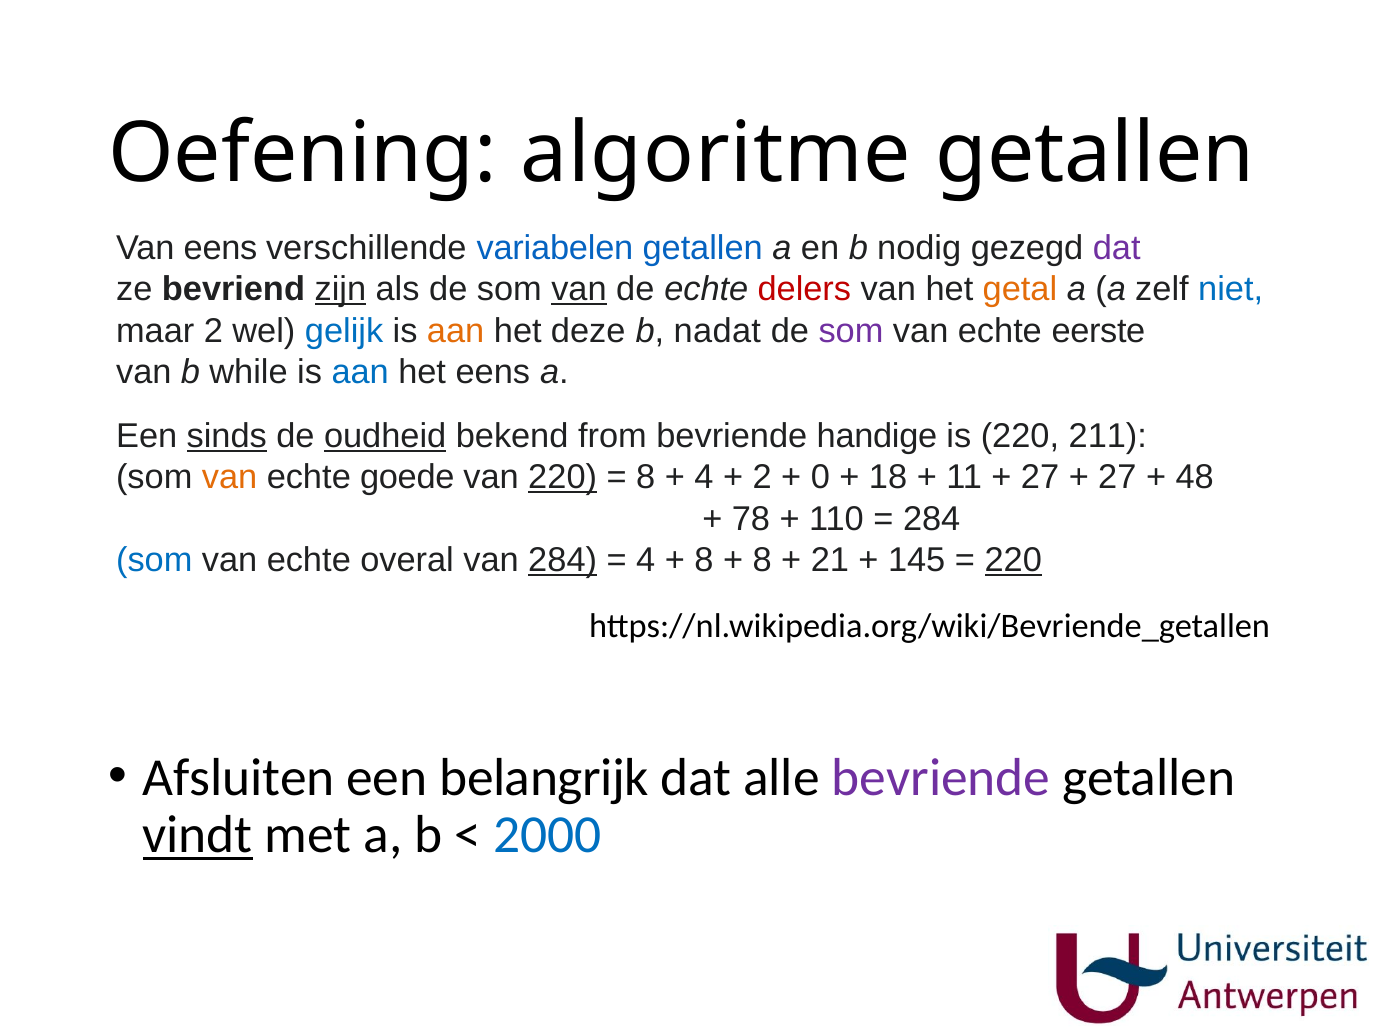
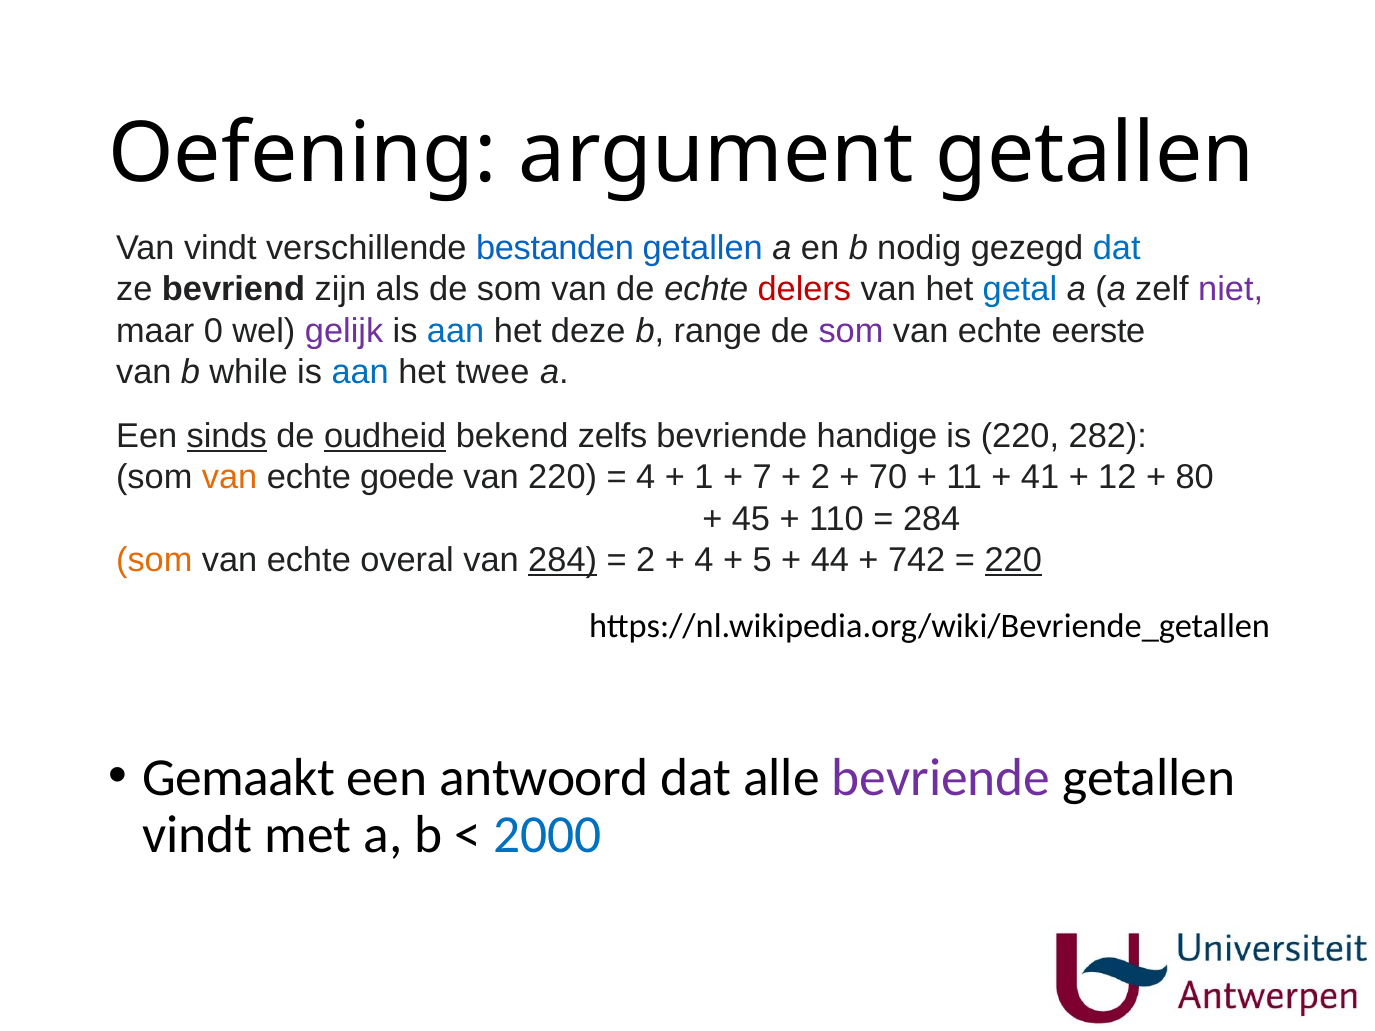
algoritme: algoritme -> argument
Van eens: eens -> vindt
variabelen: variabelen -> bestanden
dat at (1117, 248) colour: purple -> blue
zijn underline: present -> none
van at (579, 290) underline: present -> none
getal colour: orange -> blue
niet colour: blue -> purple
maar 2: 2 -> 0
gelijk colour: blue -> purple
aan at (456, 331) colour: orange -> blue
nadat: nadat -> range
het eens: eens -> twee
from: from -> zelfs
211: 211 -> 282
220 at (563, 478) underline: present -> none
8 at (646, 478): 8 -> 4
4 at (704, 478): 4 -> 1
2 at (762, 478): 2 -> 7
0 at (820, 478): 0 -> 2
18: 18 -> 70
27 at (1040, 478): 27 -> 41
27 at (1117, 478): 27 -> 12
48: 48 -> 80
78: 78 -> 45
som at (154, 560) colour: blue -> orange
4 at (646, 560): 4 -> 2
8 at (704, 560): 8 -> 4
8 at (762, 560): 8 -> 5
21: 21 -> 44
145: 145 -> 742
Afsluiten: Afsluiten -> Gemaakt
belangrijk: belangrijk -> antwoord
vindt at (198, 835) underline: present -> none
